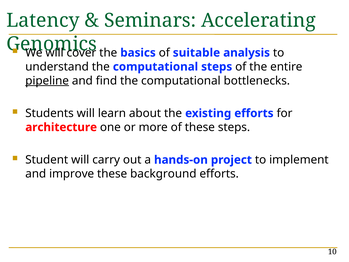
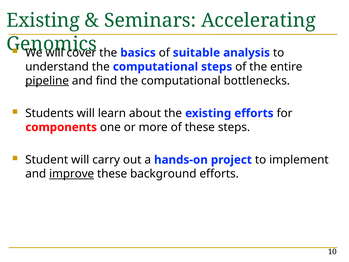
Latency at (43, 21): Latency -> Existing
architecture: architecture -> components
improve underline: none -> present
